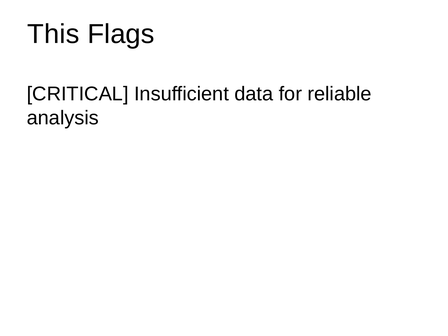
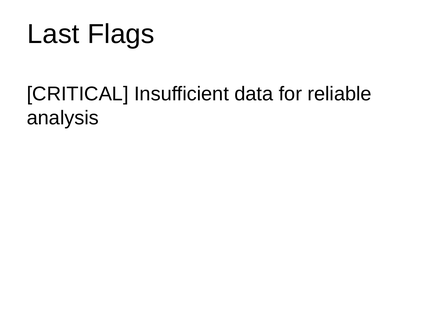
This: This -> Last
